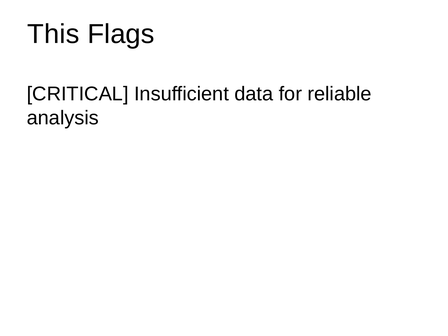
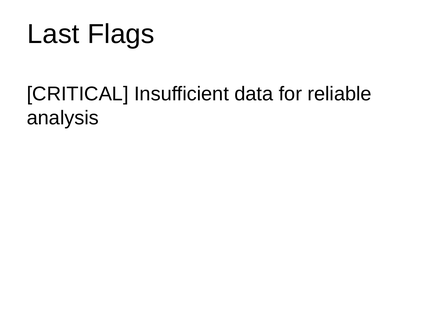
This: This -> Last
